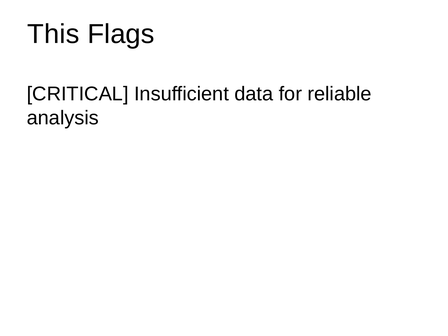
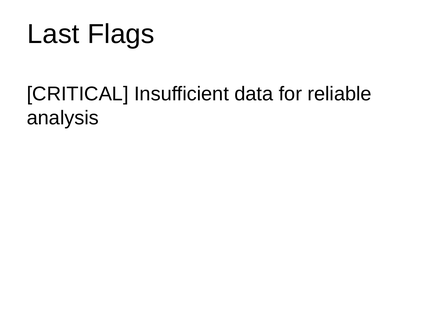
This: This -> Last
